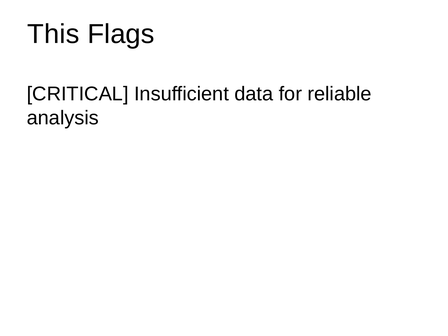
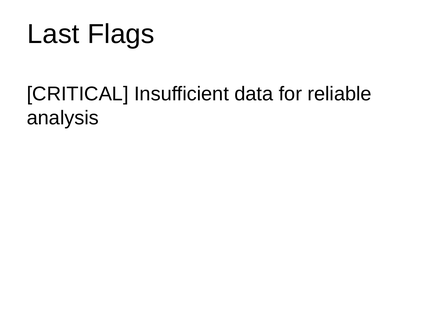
This: This -> Last
